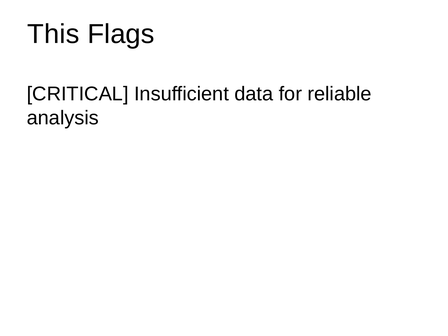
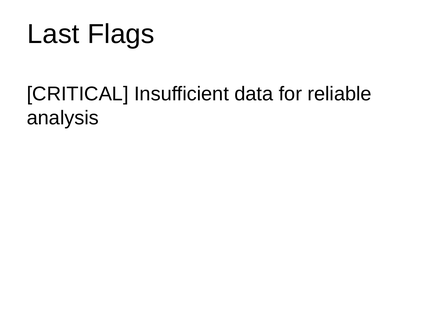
This: This -> Last
